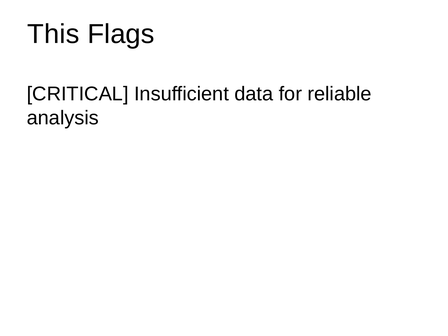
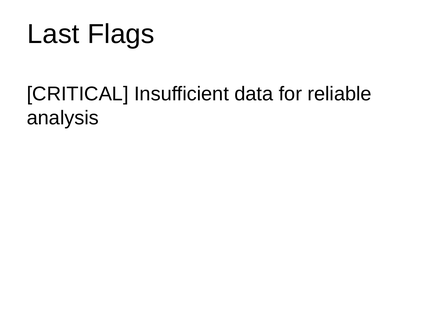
This: This -> Last
